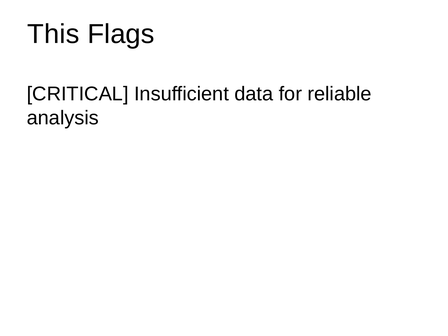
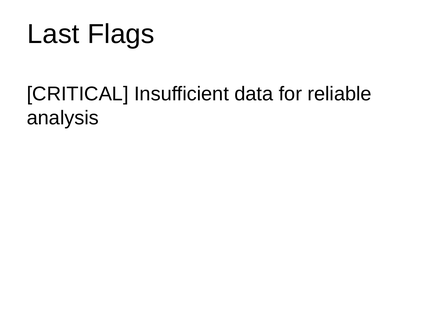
This: This -> Last
